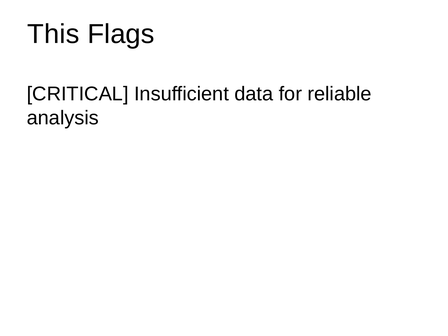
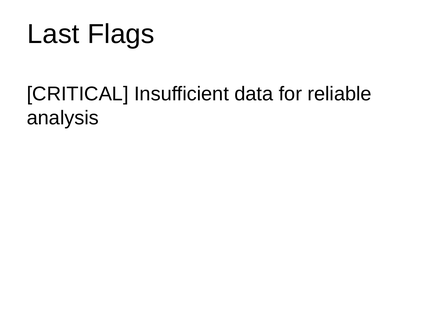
This: This -> Last
